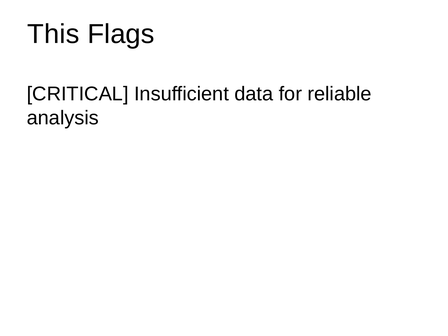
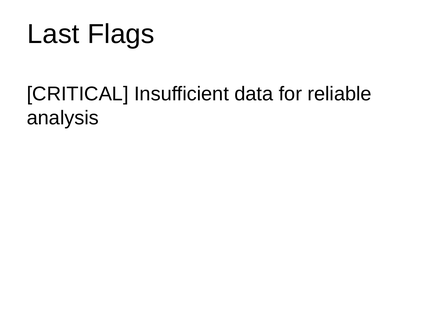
This: This -> Last
